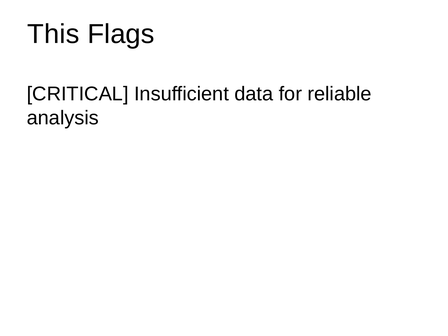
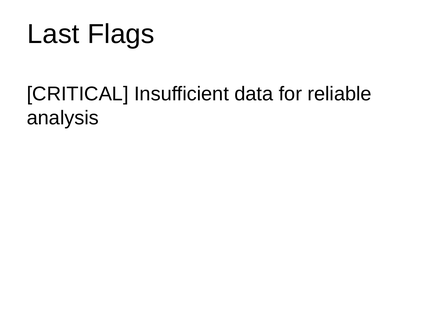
This: This -> Last
